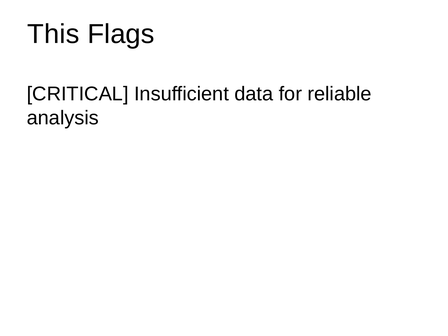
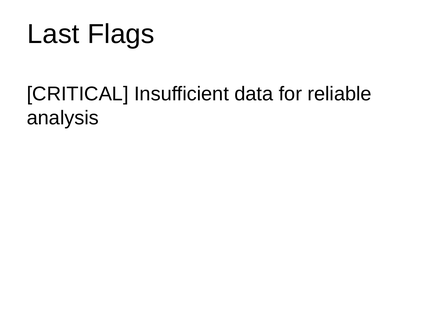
This: This -> Last
